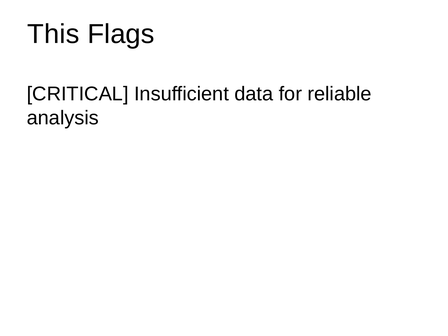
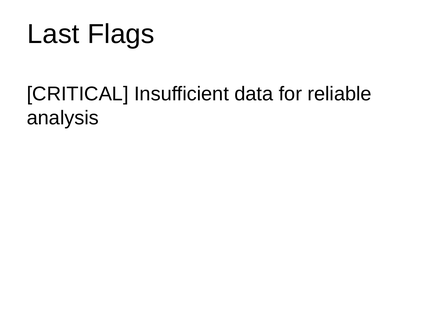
This: This -> Last
